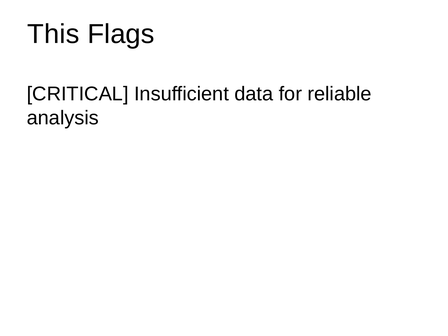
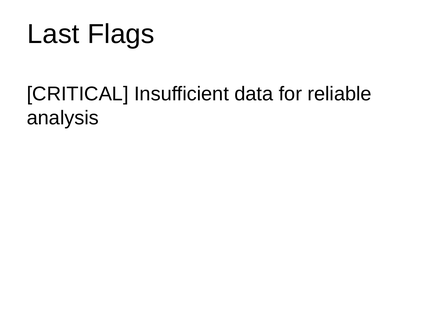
This: This -> Last
